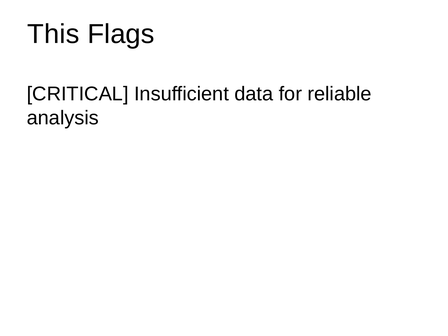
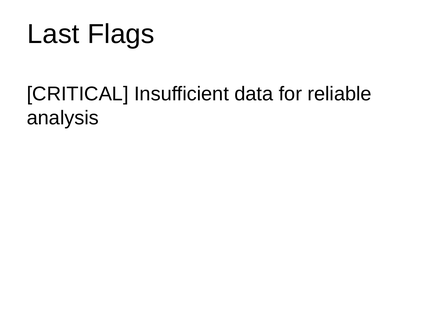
This: This -> Last
